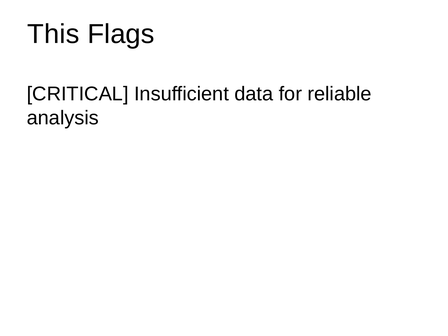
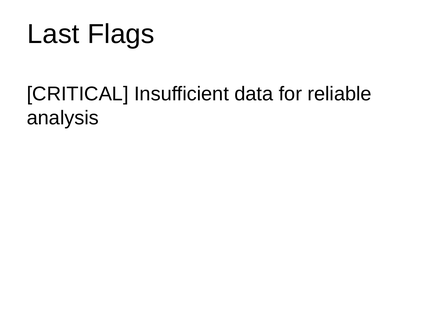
This: This -> Last
